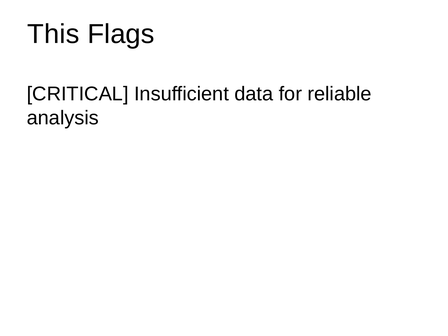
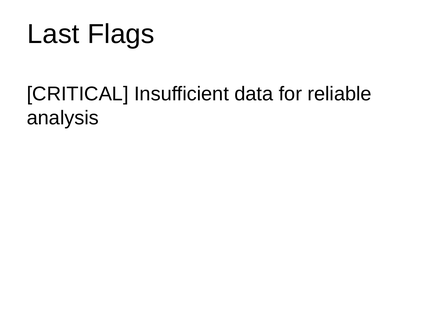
This: This -> Last
